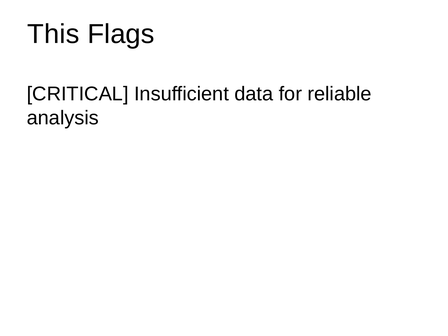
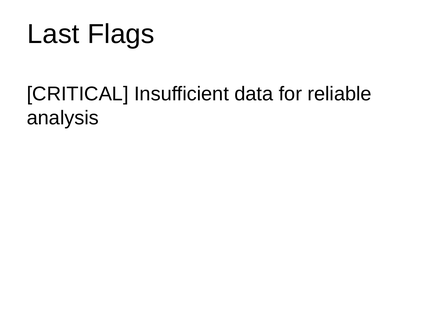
This: This -> Last
